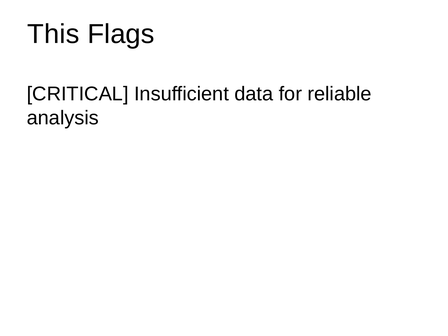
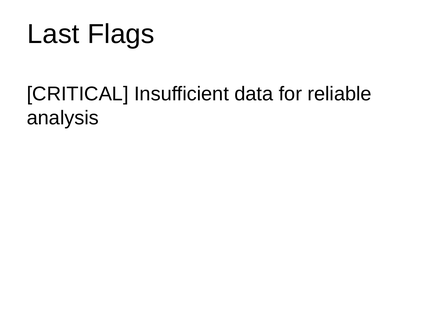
This: This -> Last
